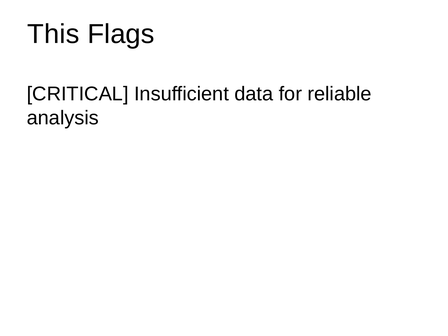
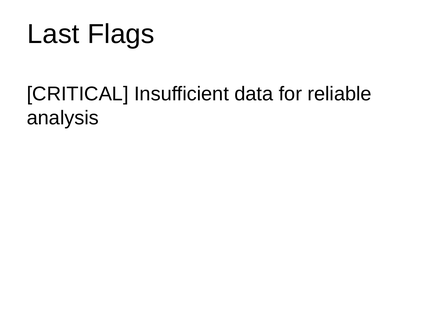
This: This -> Last
